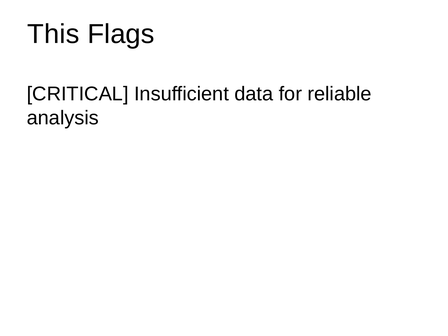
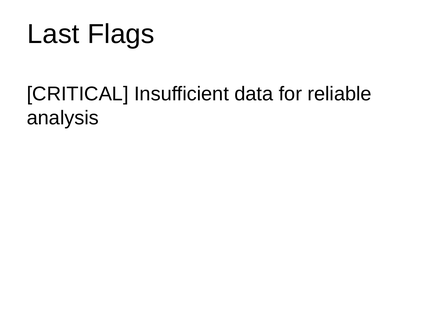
This: This -> Last
